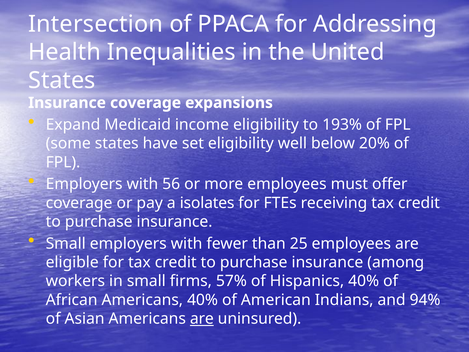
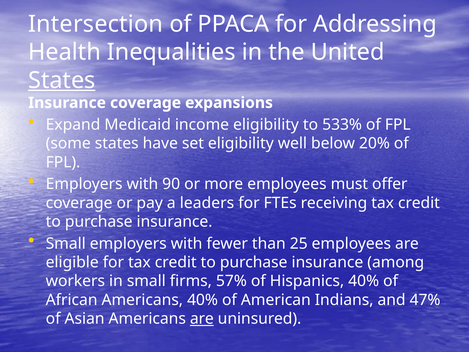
States at (62, 80) underline: none -> present
193%: 193% -> 533%
56: 56 -> 90
isolates: isolates -> leaders
94%: 94% -> 47%
